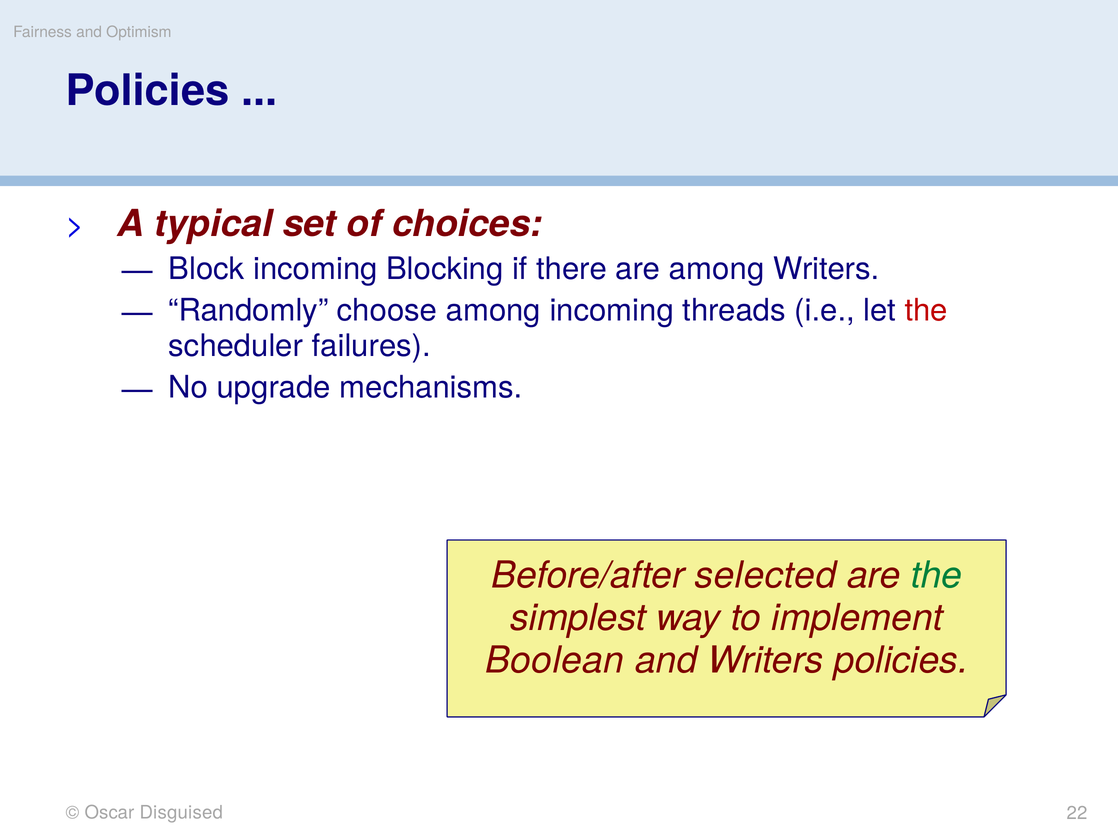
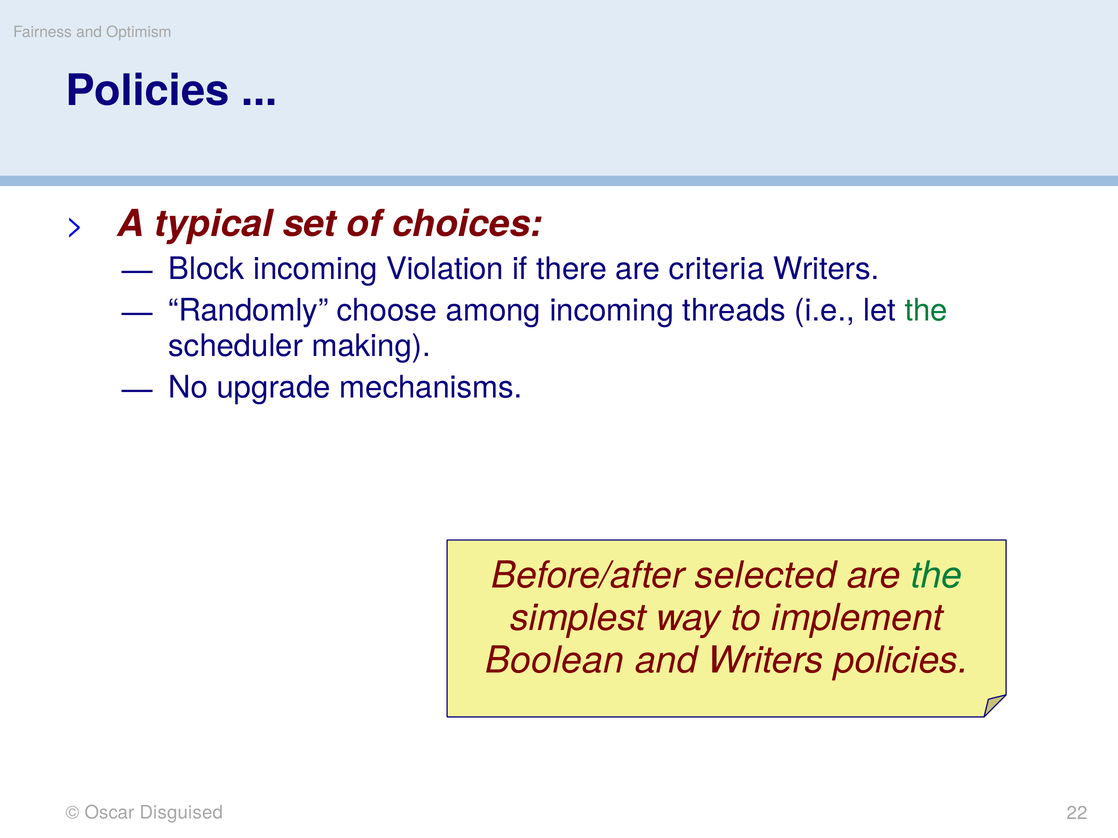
Blocking: Blocking -> Violation
are among: among -> criteria
the at (926, 311) colour: red -> green
failures: failures -> making
